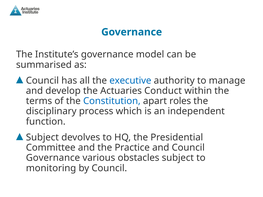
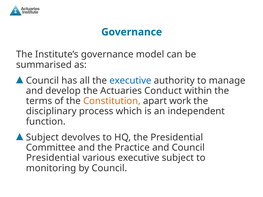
Constitution colour: blue -> orange
roles: roles -> work
Governance at (53, 158): Governance -> Presidential
various obstacles: obstacles -> executive
